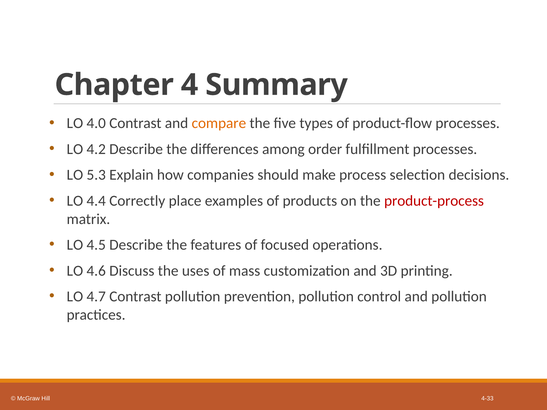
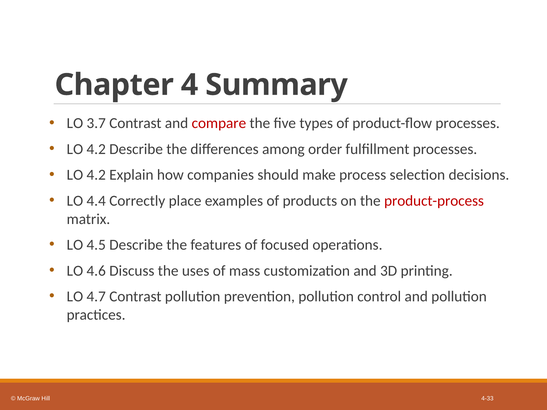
4.0: 4.0 -> 3.7
compare colour: orange -> red
5.3 at (96, 175): 5.3 -> 4.2
